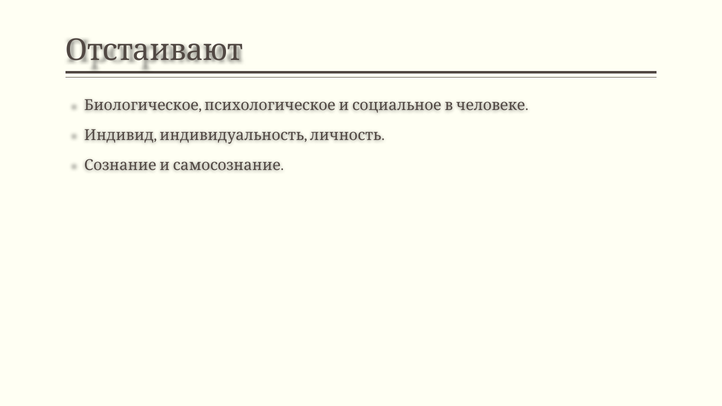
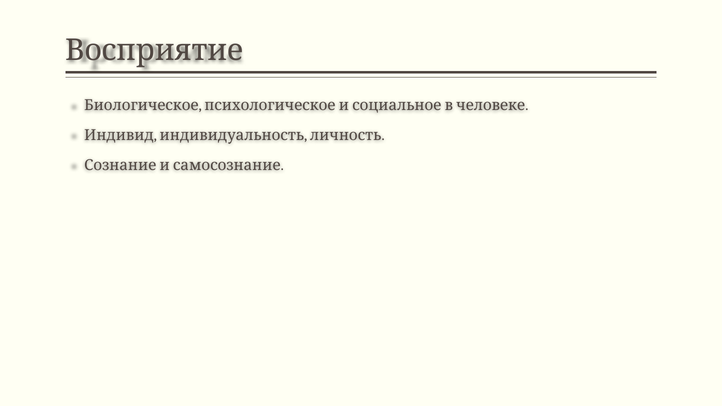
Отстаивают: Отстаивают -> Восприятие
